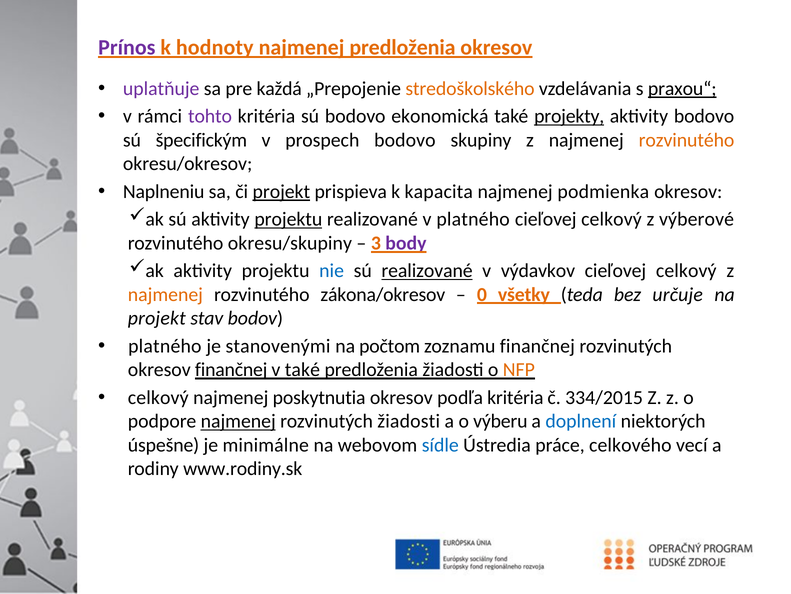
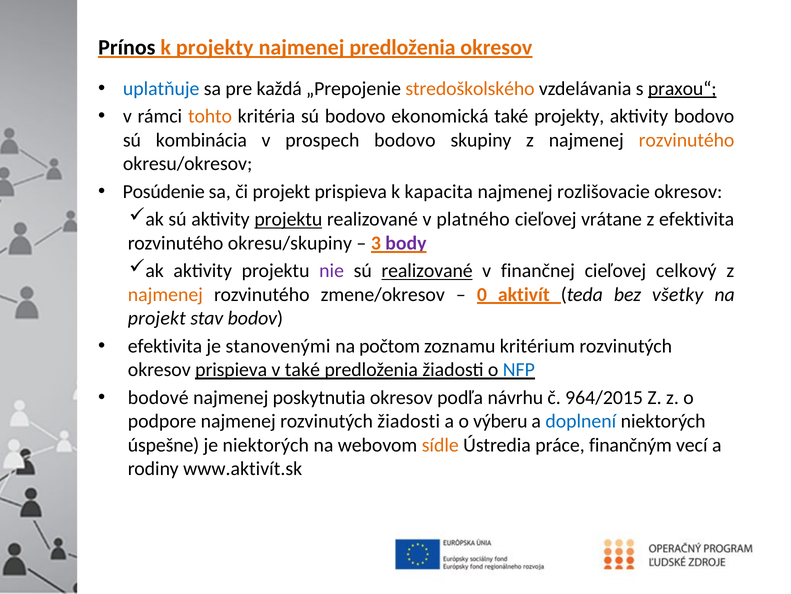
Prínos colour: purple -> black
k hodnoty: hodnoty -> projekty
uplatňuje colour: purple -> blue
tohto colour: purple -> orange
projekty at (569, 116) underline: present -> none
špecifickým: špecifickým -> kombinácia
Naplneniu: Naplneniu -> Posúdenie
projekt at (281, 191) underline: present -> none
podmienka: podmienka -> rozlišovacie
celkový at (611, 219): celkový -> vrátane
z výberové: výberové -> efektivita
nie colour: blue -> purple
výdavkov: výdavkov -> finančnej
zákona/okresov: zákona/okresov -> zmene/okresov
všetky: všetky -> aktivít
určuje: určuje -> všetky
platného at (165, 346): platného -> efektivita
zoznamu finančnej: finančnej -> kritérium
okresov finančnej: finančnej -> prispieva
NFP colour: orange -> blue
celkový at (158, 397): celkový -> bodové
podľa kritéria: kritéria -> návrhu
334/2015: 334/2015 -> 964/2015
najmenej at (238, 421) underline: present -> none
je minimálne: minimálne -> niektorých
sídle colour: blue -> orange
celkového: celkového -> finančným
www.rodiny.sk: www.rodiny.sk -> www.aktivít.sk
